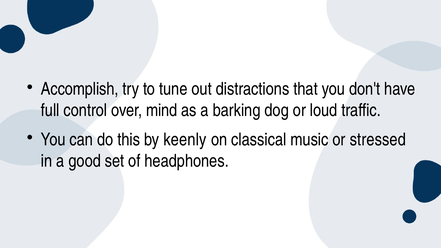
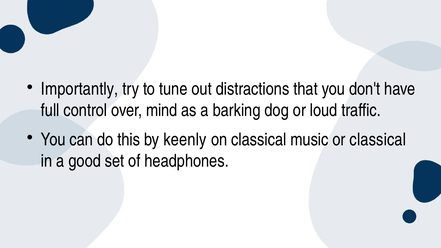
Accomplish: Accomplish -> Importantly
or stressed: stressed -> classical
